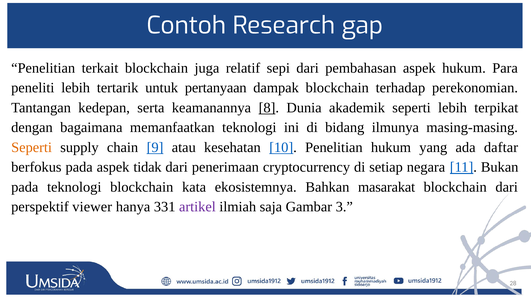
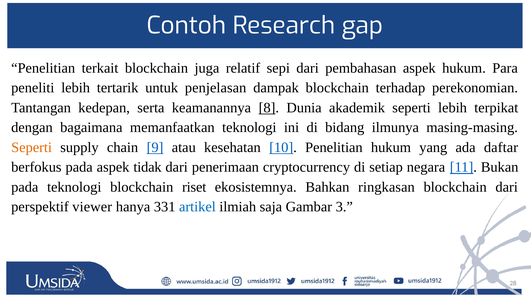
pertanyaan: pertanyaan -> penjelasan
kata: kata -> riset
masarakat: masarakat -> ringkasan
artikel colour: purple -> blue
